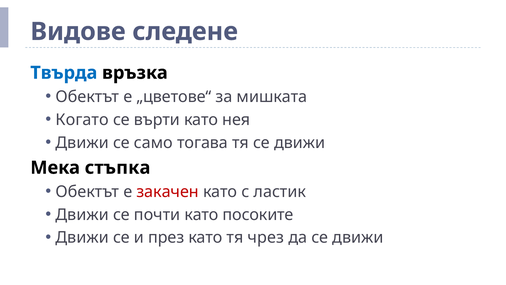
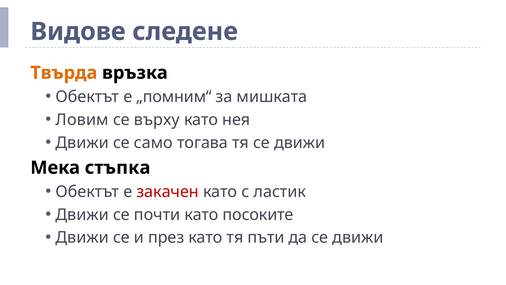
Твърда colour: blue -> orange
„цветове“: „цветове“ -> „помним“
Когато: Когато -> Ловим
върти: върти -> върху
чрез: чрез -> пъти
